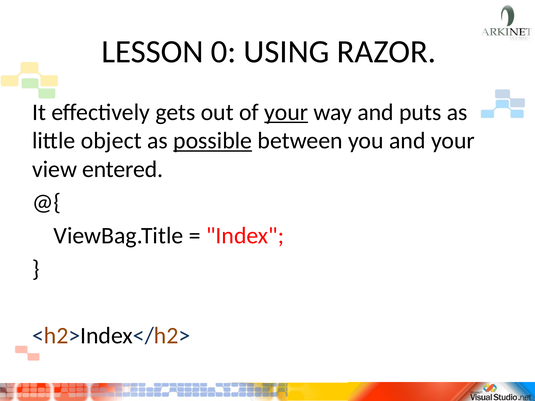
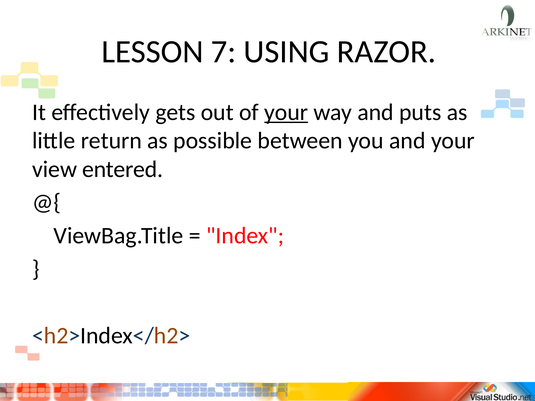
0: 0 -> 7
object: object -> return
possible underline: present -> none
